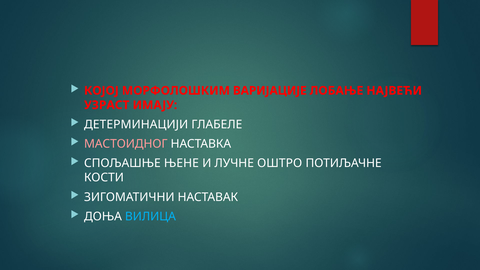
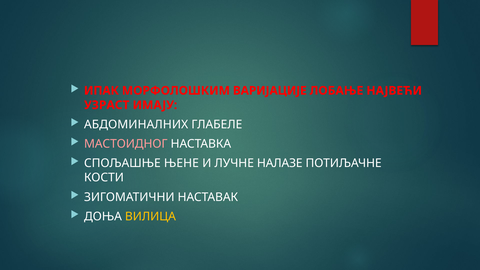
КОЈОЈ: КОЈОЈ -> ИПАК
ДЕТЕРМИНАЦИЈИ: ДЕТЕРМИНАЦИЈИ -> АБДОМИНАЛНИХ
ОШТРО: ОШТРО -> НАЛАЗЕ
ВИЛИЦА colour: light blue -> yellow
